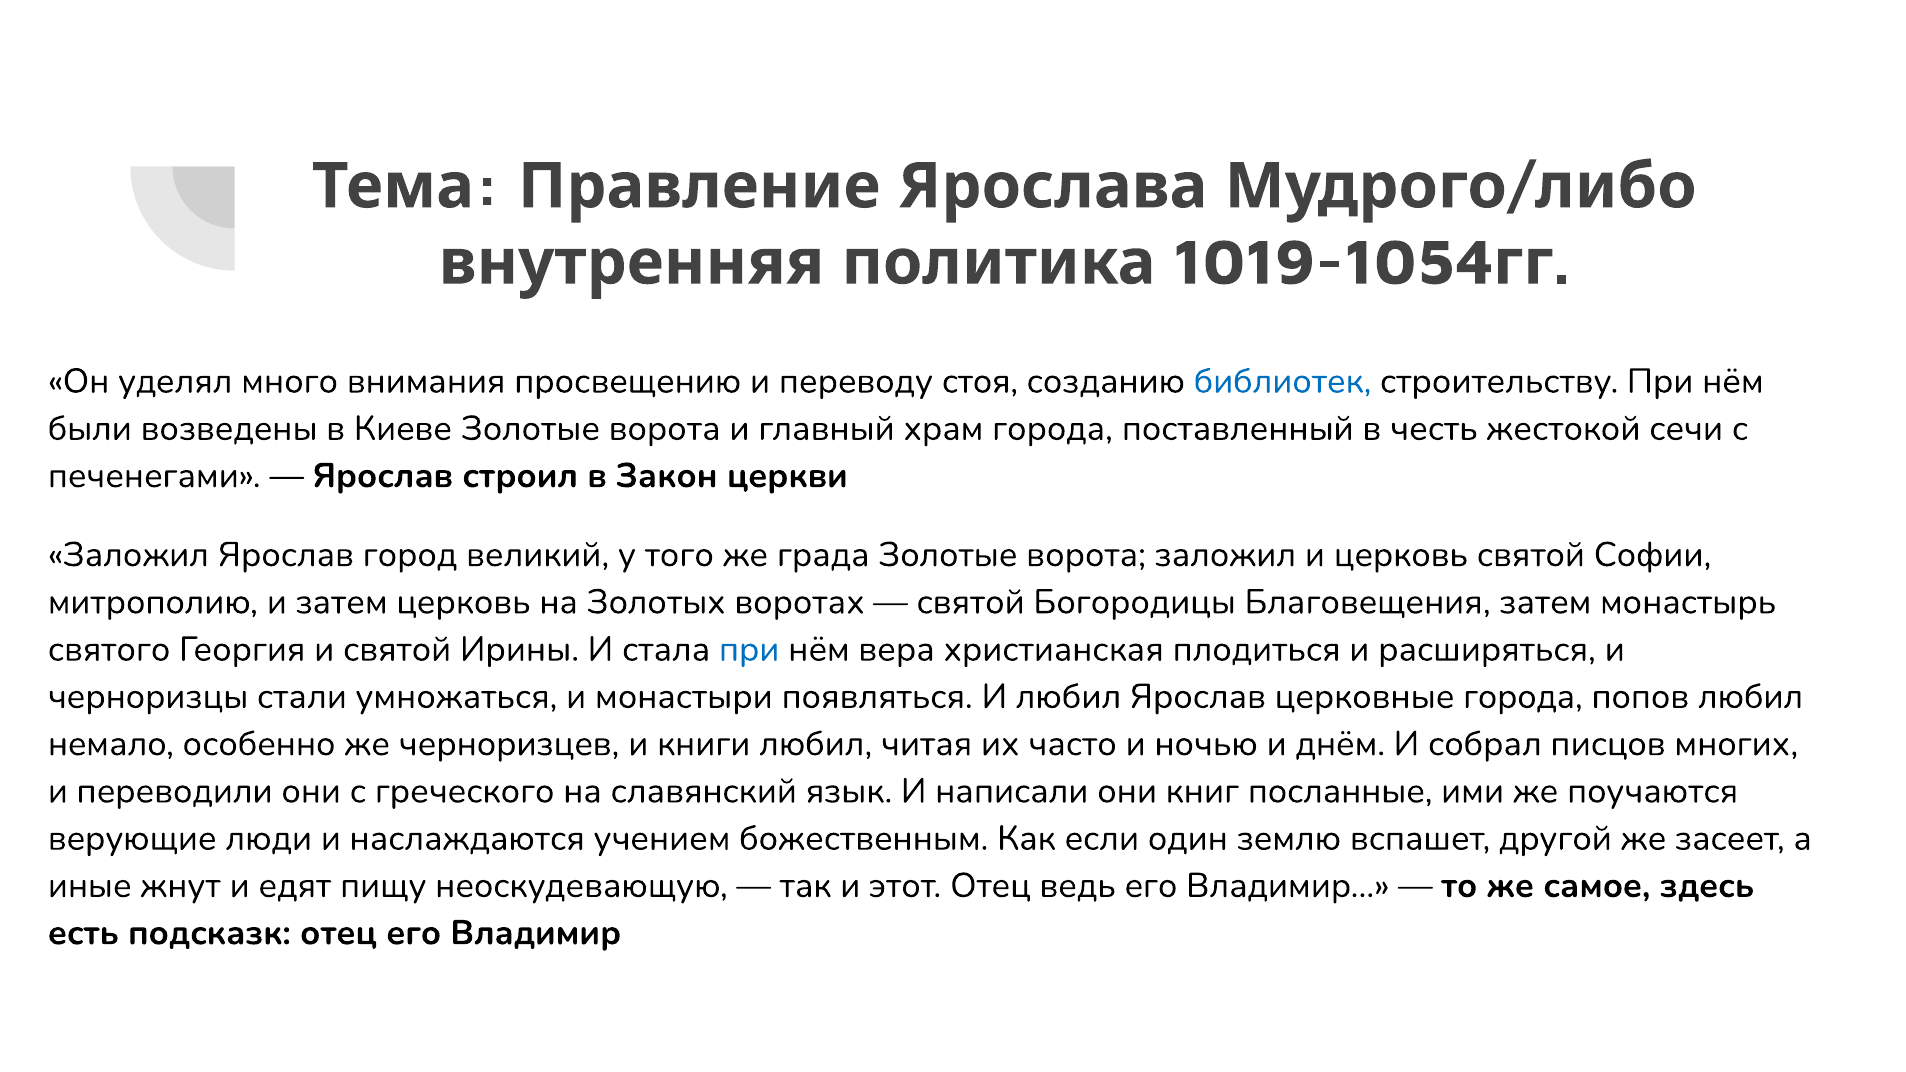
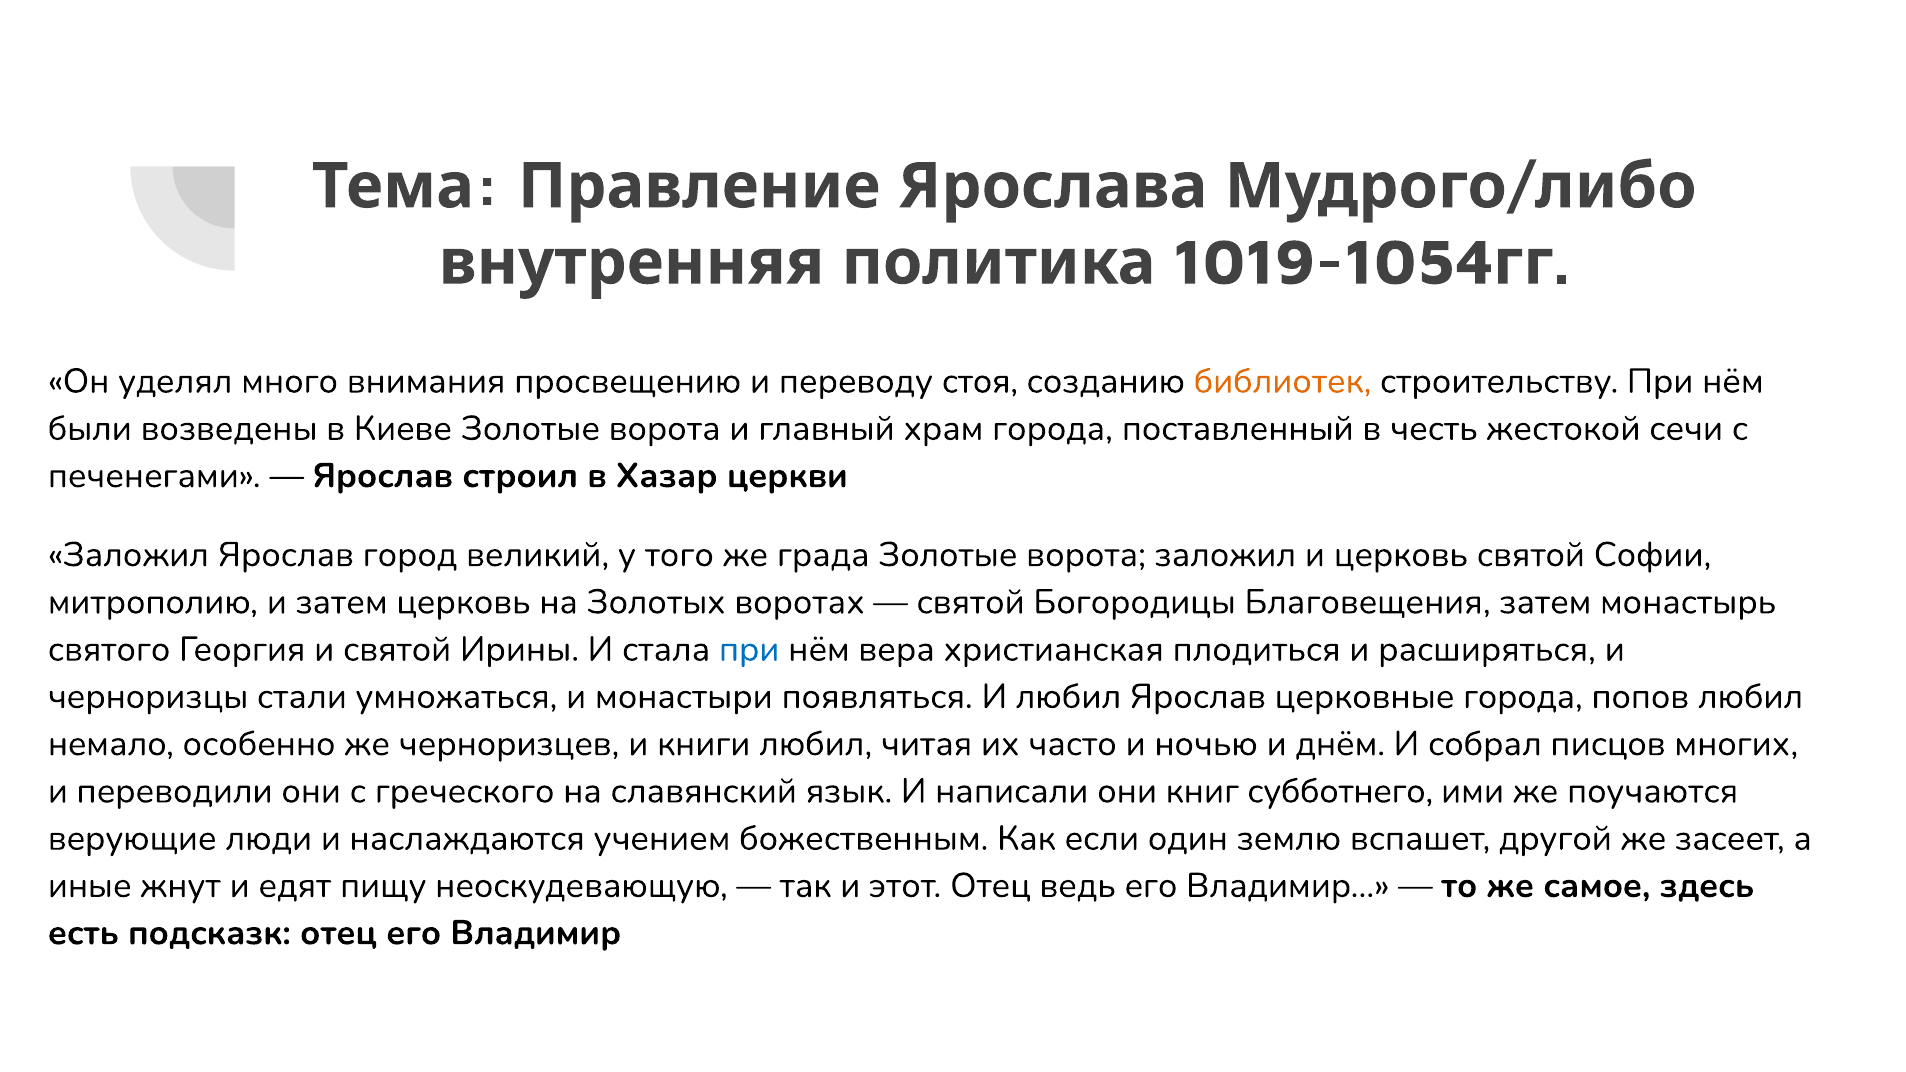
библиотек colour: blue -> orange
Закон: Закон -> Хазар
посланные: посланные -> субботнего
